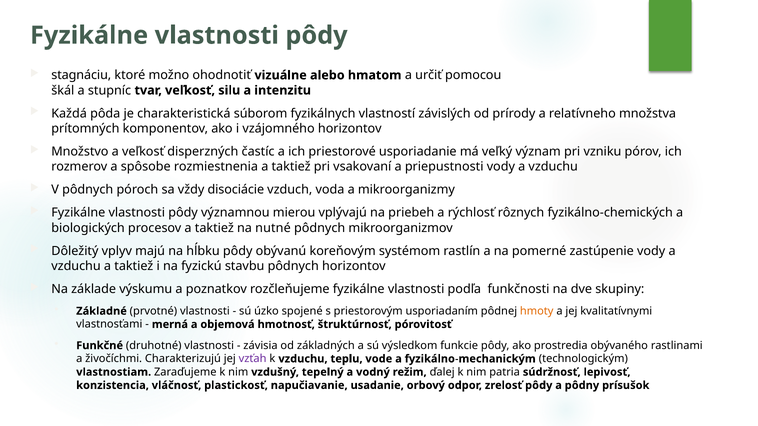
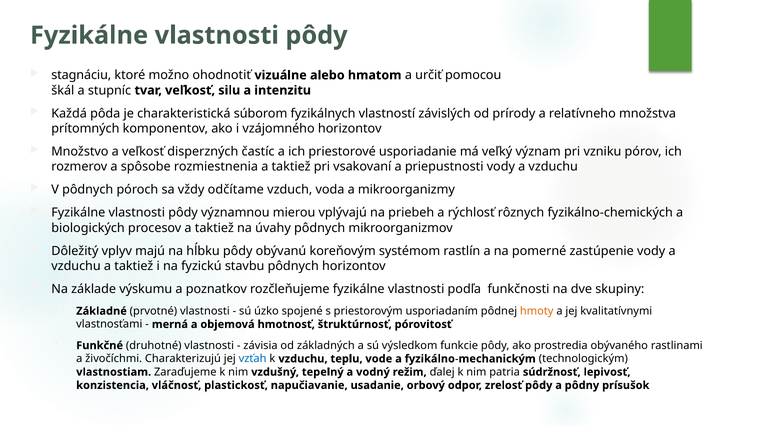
disociácie: disociácie -> odčítame
nutné: nutné -> úvahy
vzťah colour: purple -> blue
